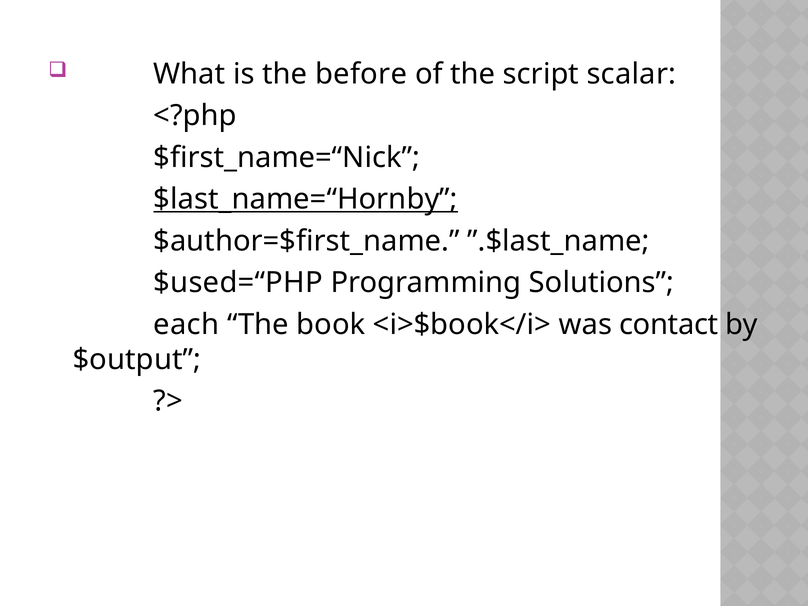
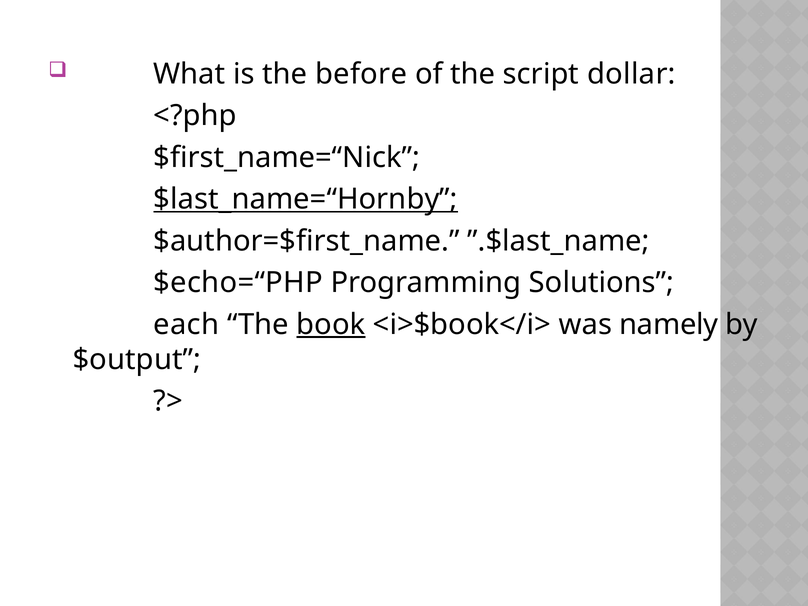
scalar: scalar -> dollar
$used=“PHP: $used=“PHP -> $echo=“PHP
book underline: none -> present
contact: contact -> namely
